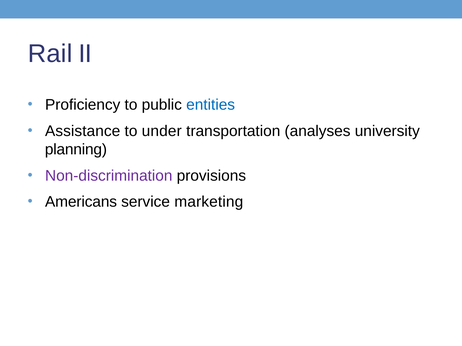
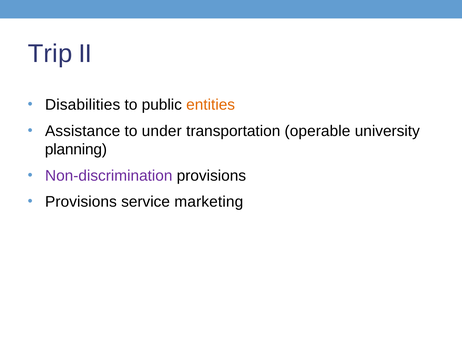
Rail: Rail -> Trip
Proficiency: Proficiency -> Disabilities
entities colour: blue -> orange
analyses: analyses -> operable
Americans at (81, 202): Americans -> Provisions
